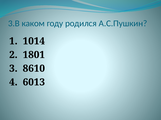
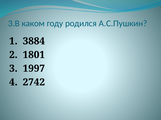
1014: 1014 -> 3884
8610: 8610 -> 1997
6013: 6013 -> 2742
